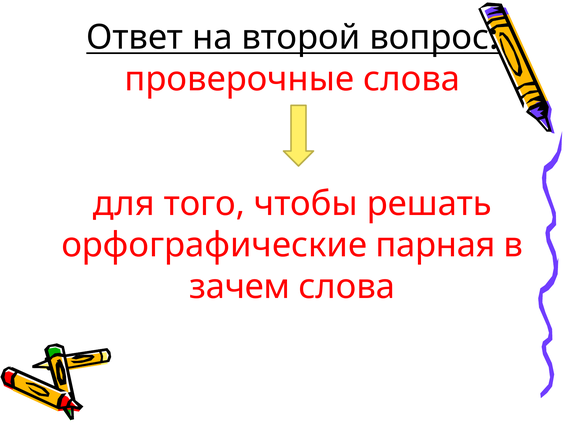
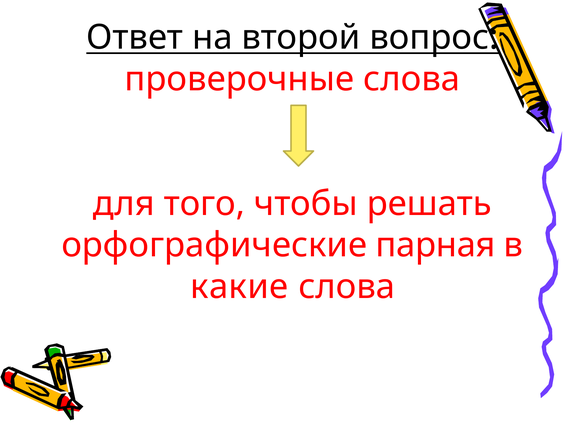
зачем: зачем -> какие
